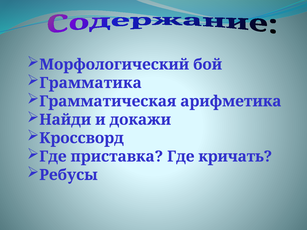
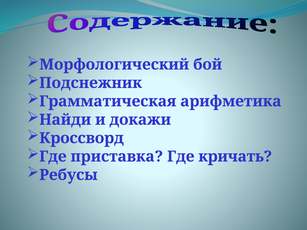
Грамматика: Грамматика -> Подснежник
